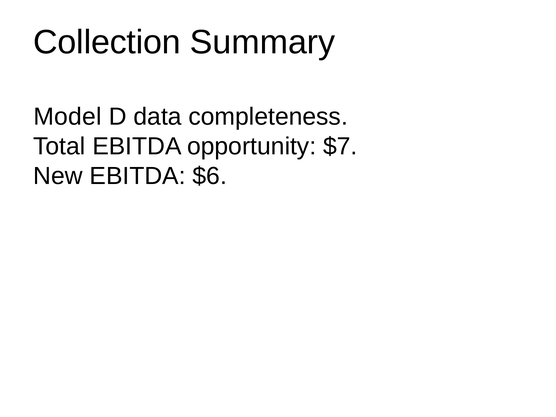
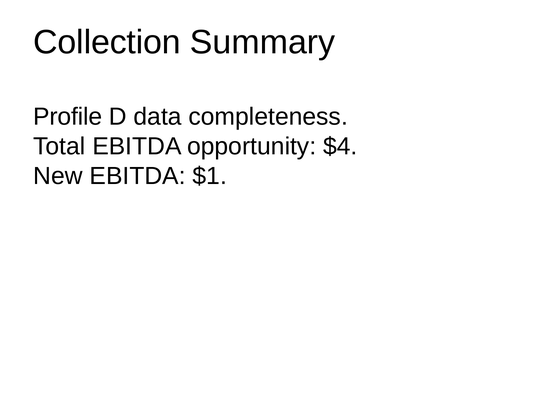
Model: Model -> Profile
$7: $7 -> $4
$6: $6 -> $1
